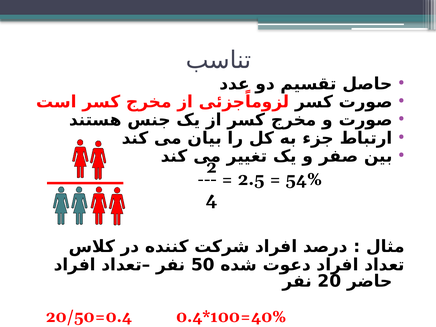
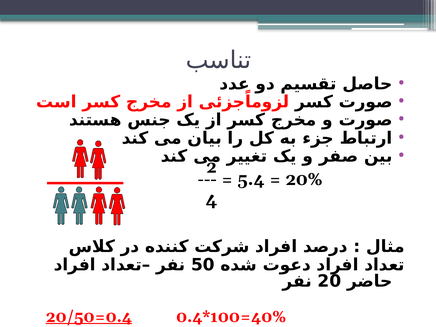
2.5: 2.5 -> 5.4
54%: 54% -> 20%
20/50=0.4 underline: none -> present
